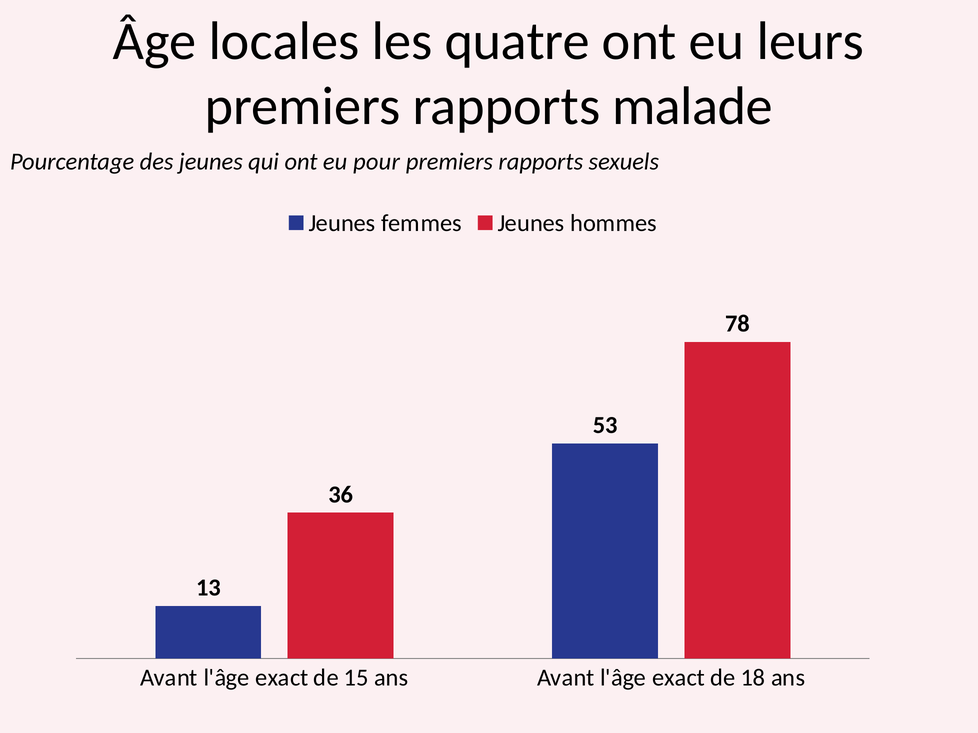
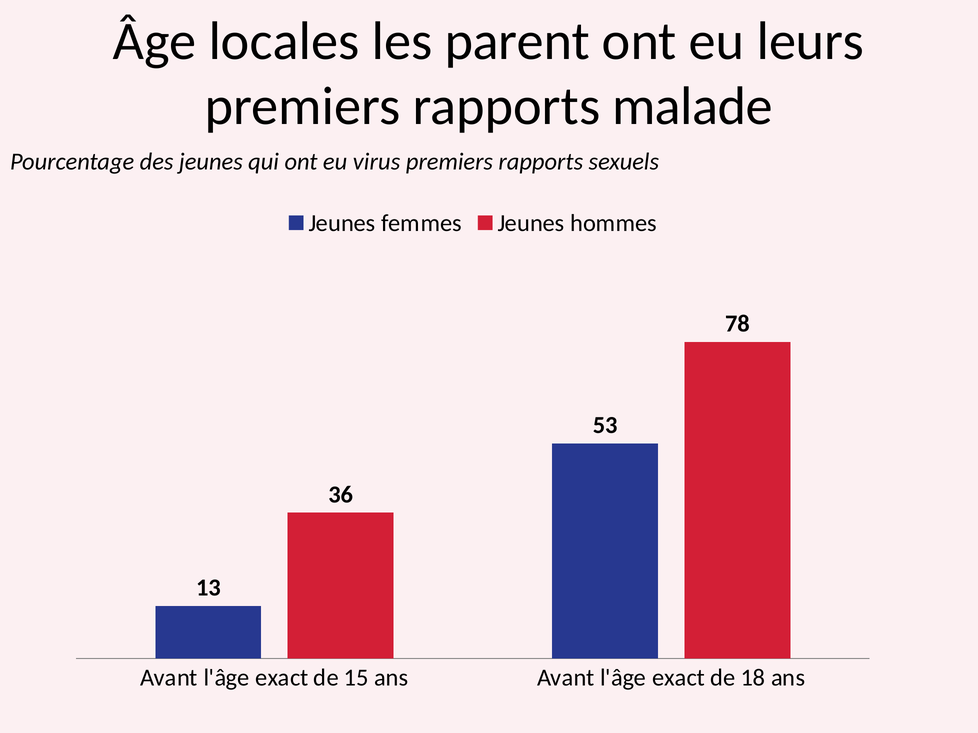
quatre: quatre -> parent
pour: pour -> virus
